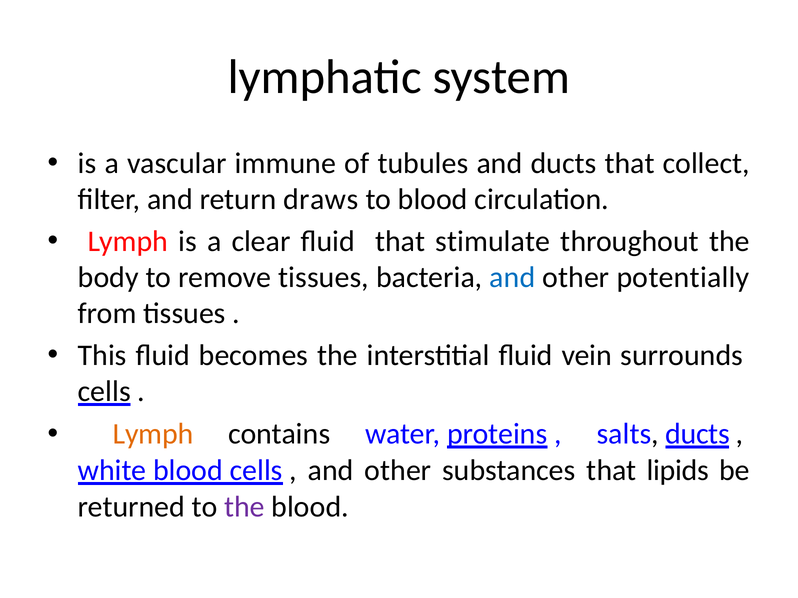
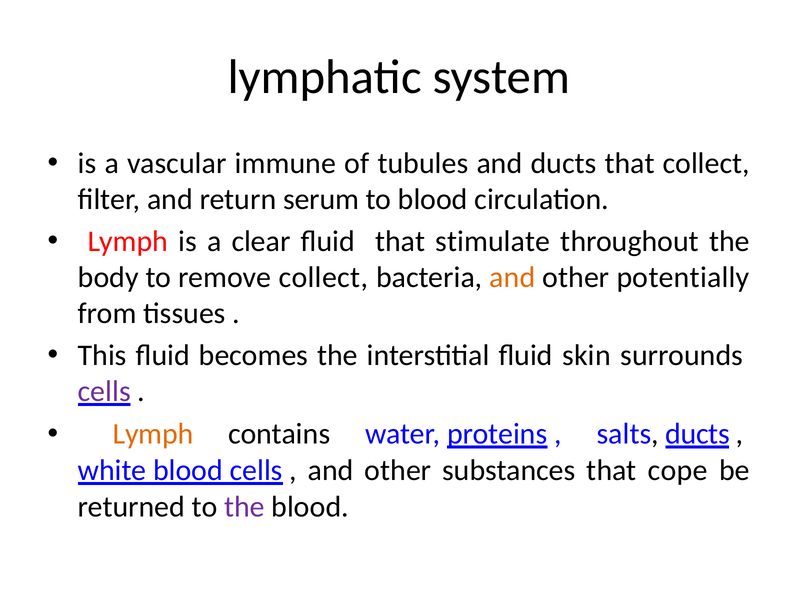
draws: draws -> serum
remove tissues: tissues -> collect
and at (512, 278) colour: blue -> orange
vein: vein -> skin
cells at (104, 392) colour: black -> purple
lipids: lipids -> cope
